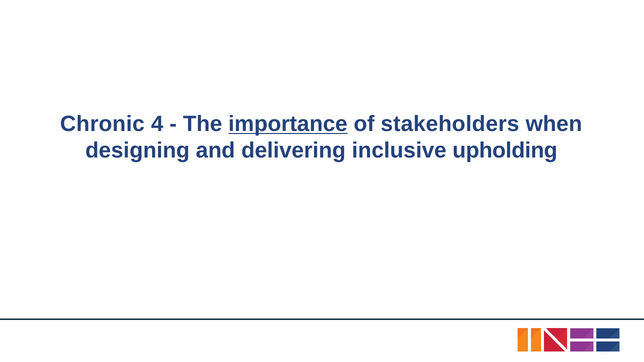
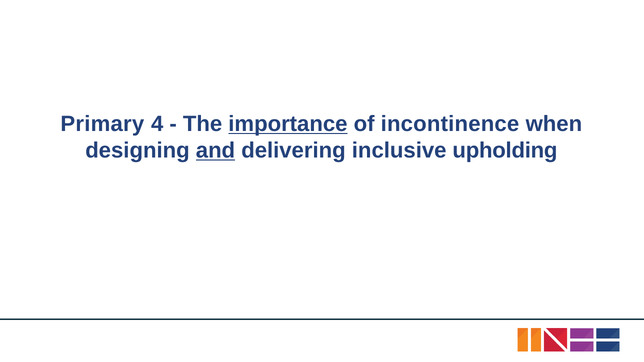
Chronic: Chronic -> Primary
stakeholders: stakeholders -> incontinence
and underline: none -> present
